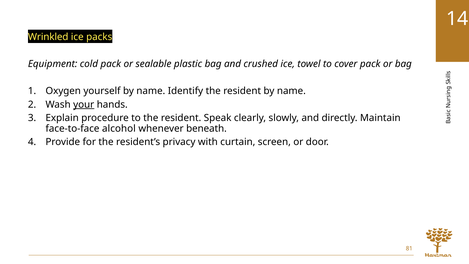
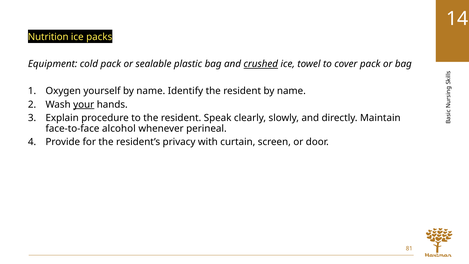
Wrinkled: Wrinkled -> Nutrition
crushed underline: none -> present
beneath: beneath -> perineal
